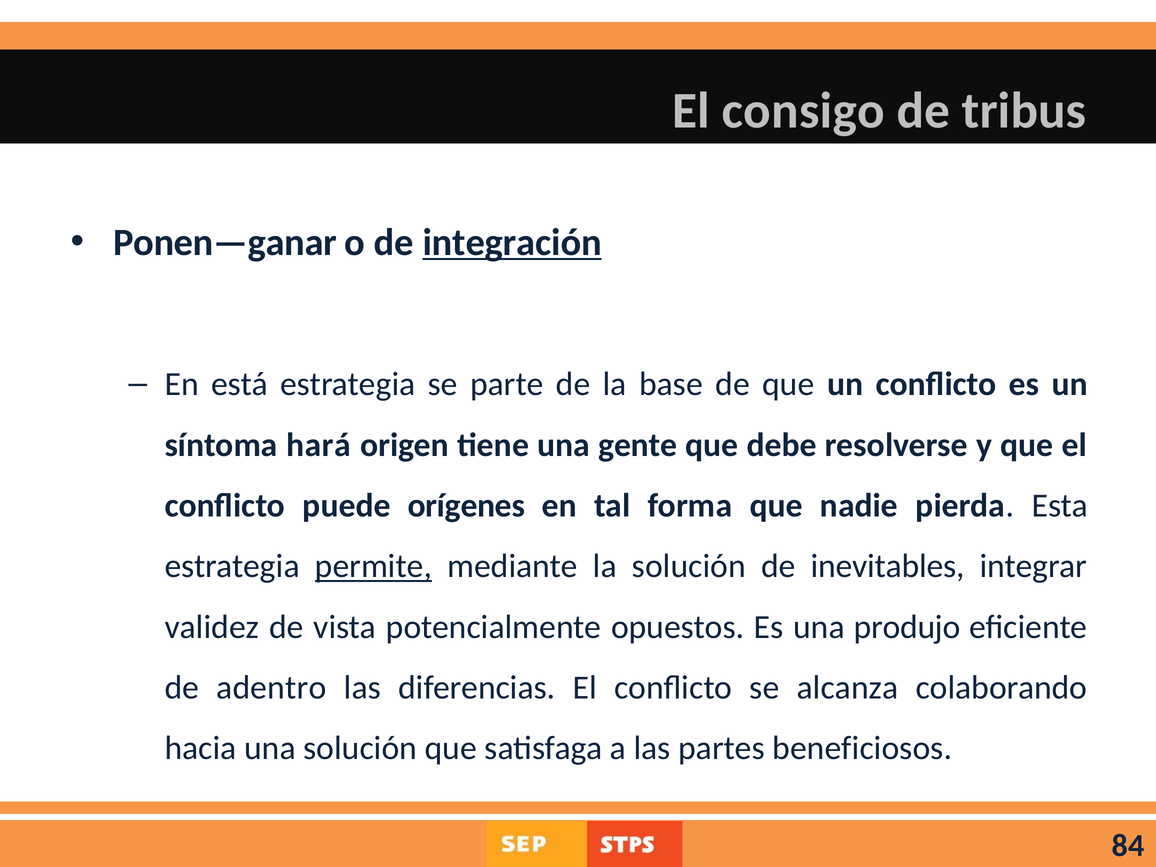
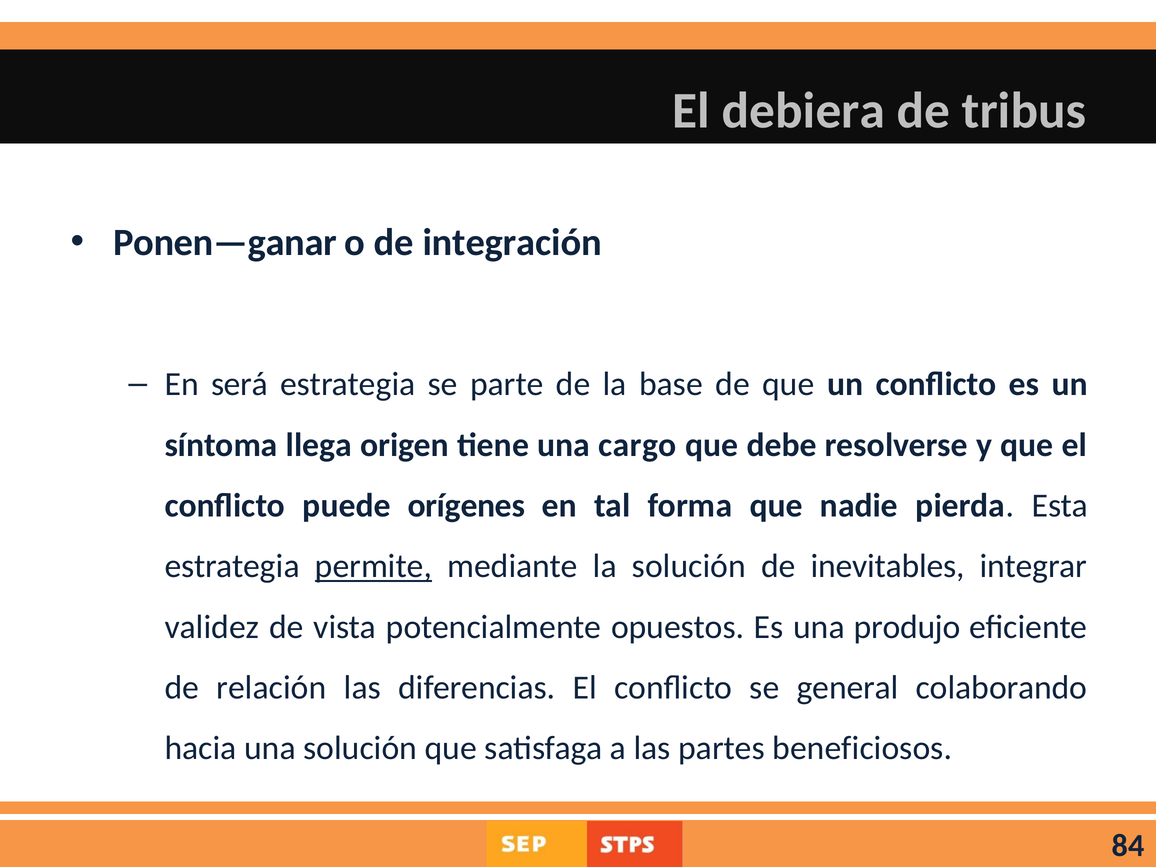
consigo: consigo -> debiera
integración underline: present -> none
está: está -> será
hará: hará -> llega
gente: gente -> cargo
adentro: adentro -> relación
alcanza: alcanza -> general
